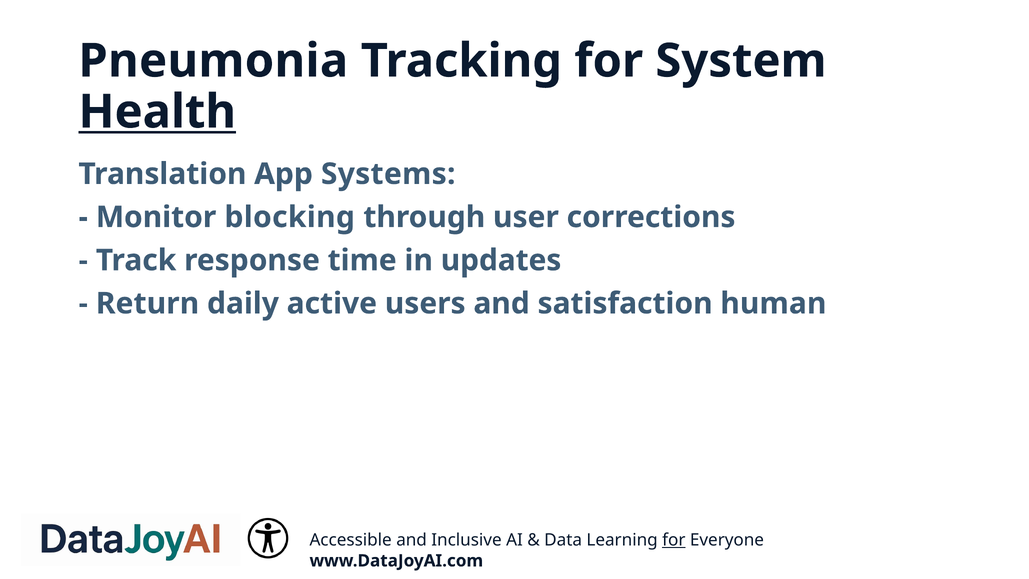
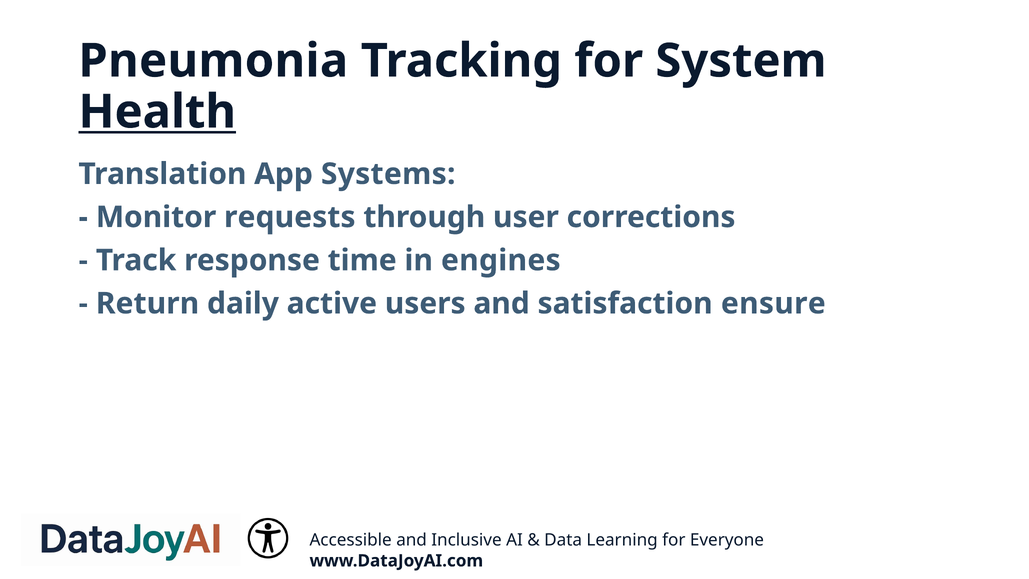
blocking: blocking -> requests
updates: updates -> engines
human: human -> ensure
for at (674, 540) underline: present -> none
